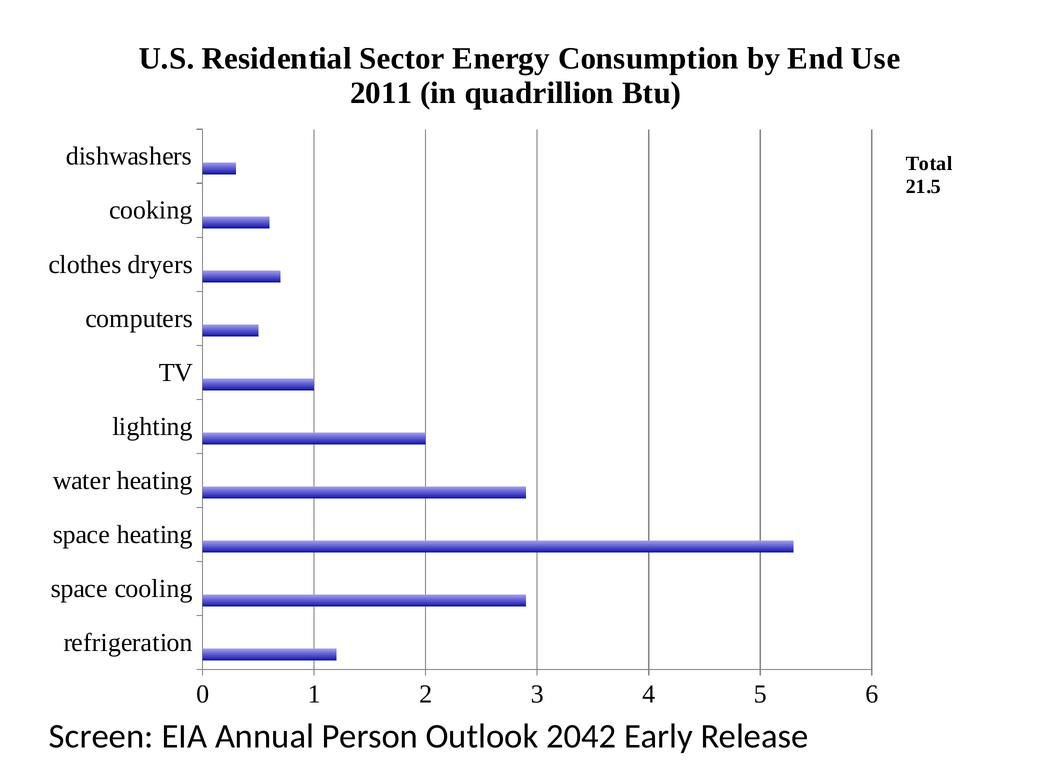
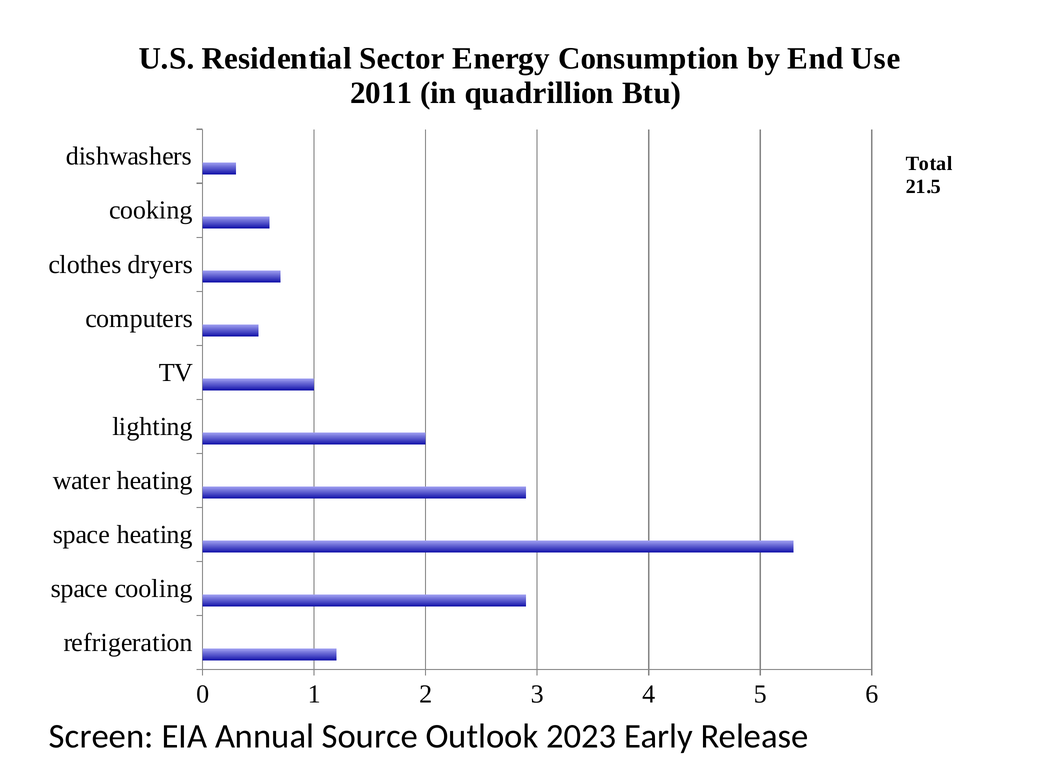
Person: Person -> Source
2042: 2042 -> 2023
